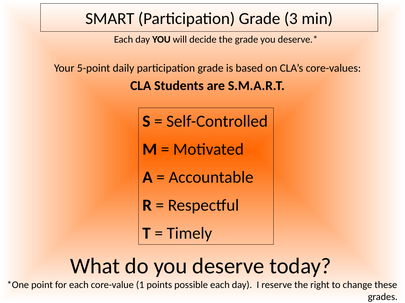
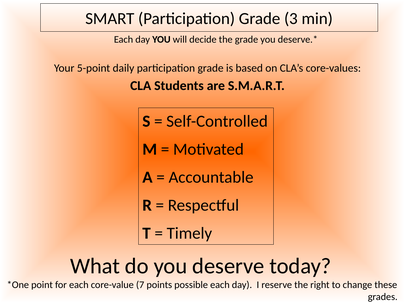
1: 1 -> 7
